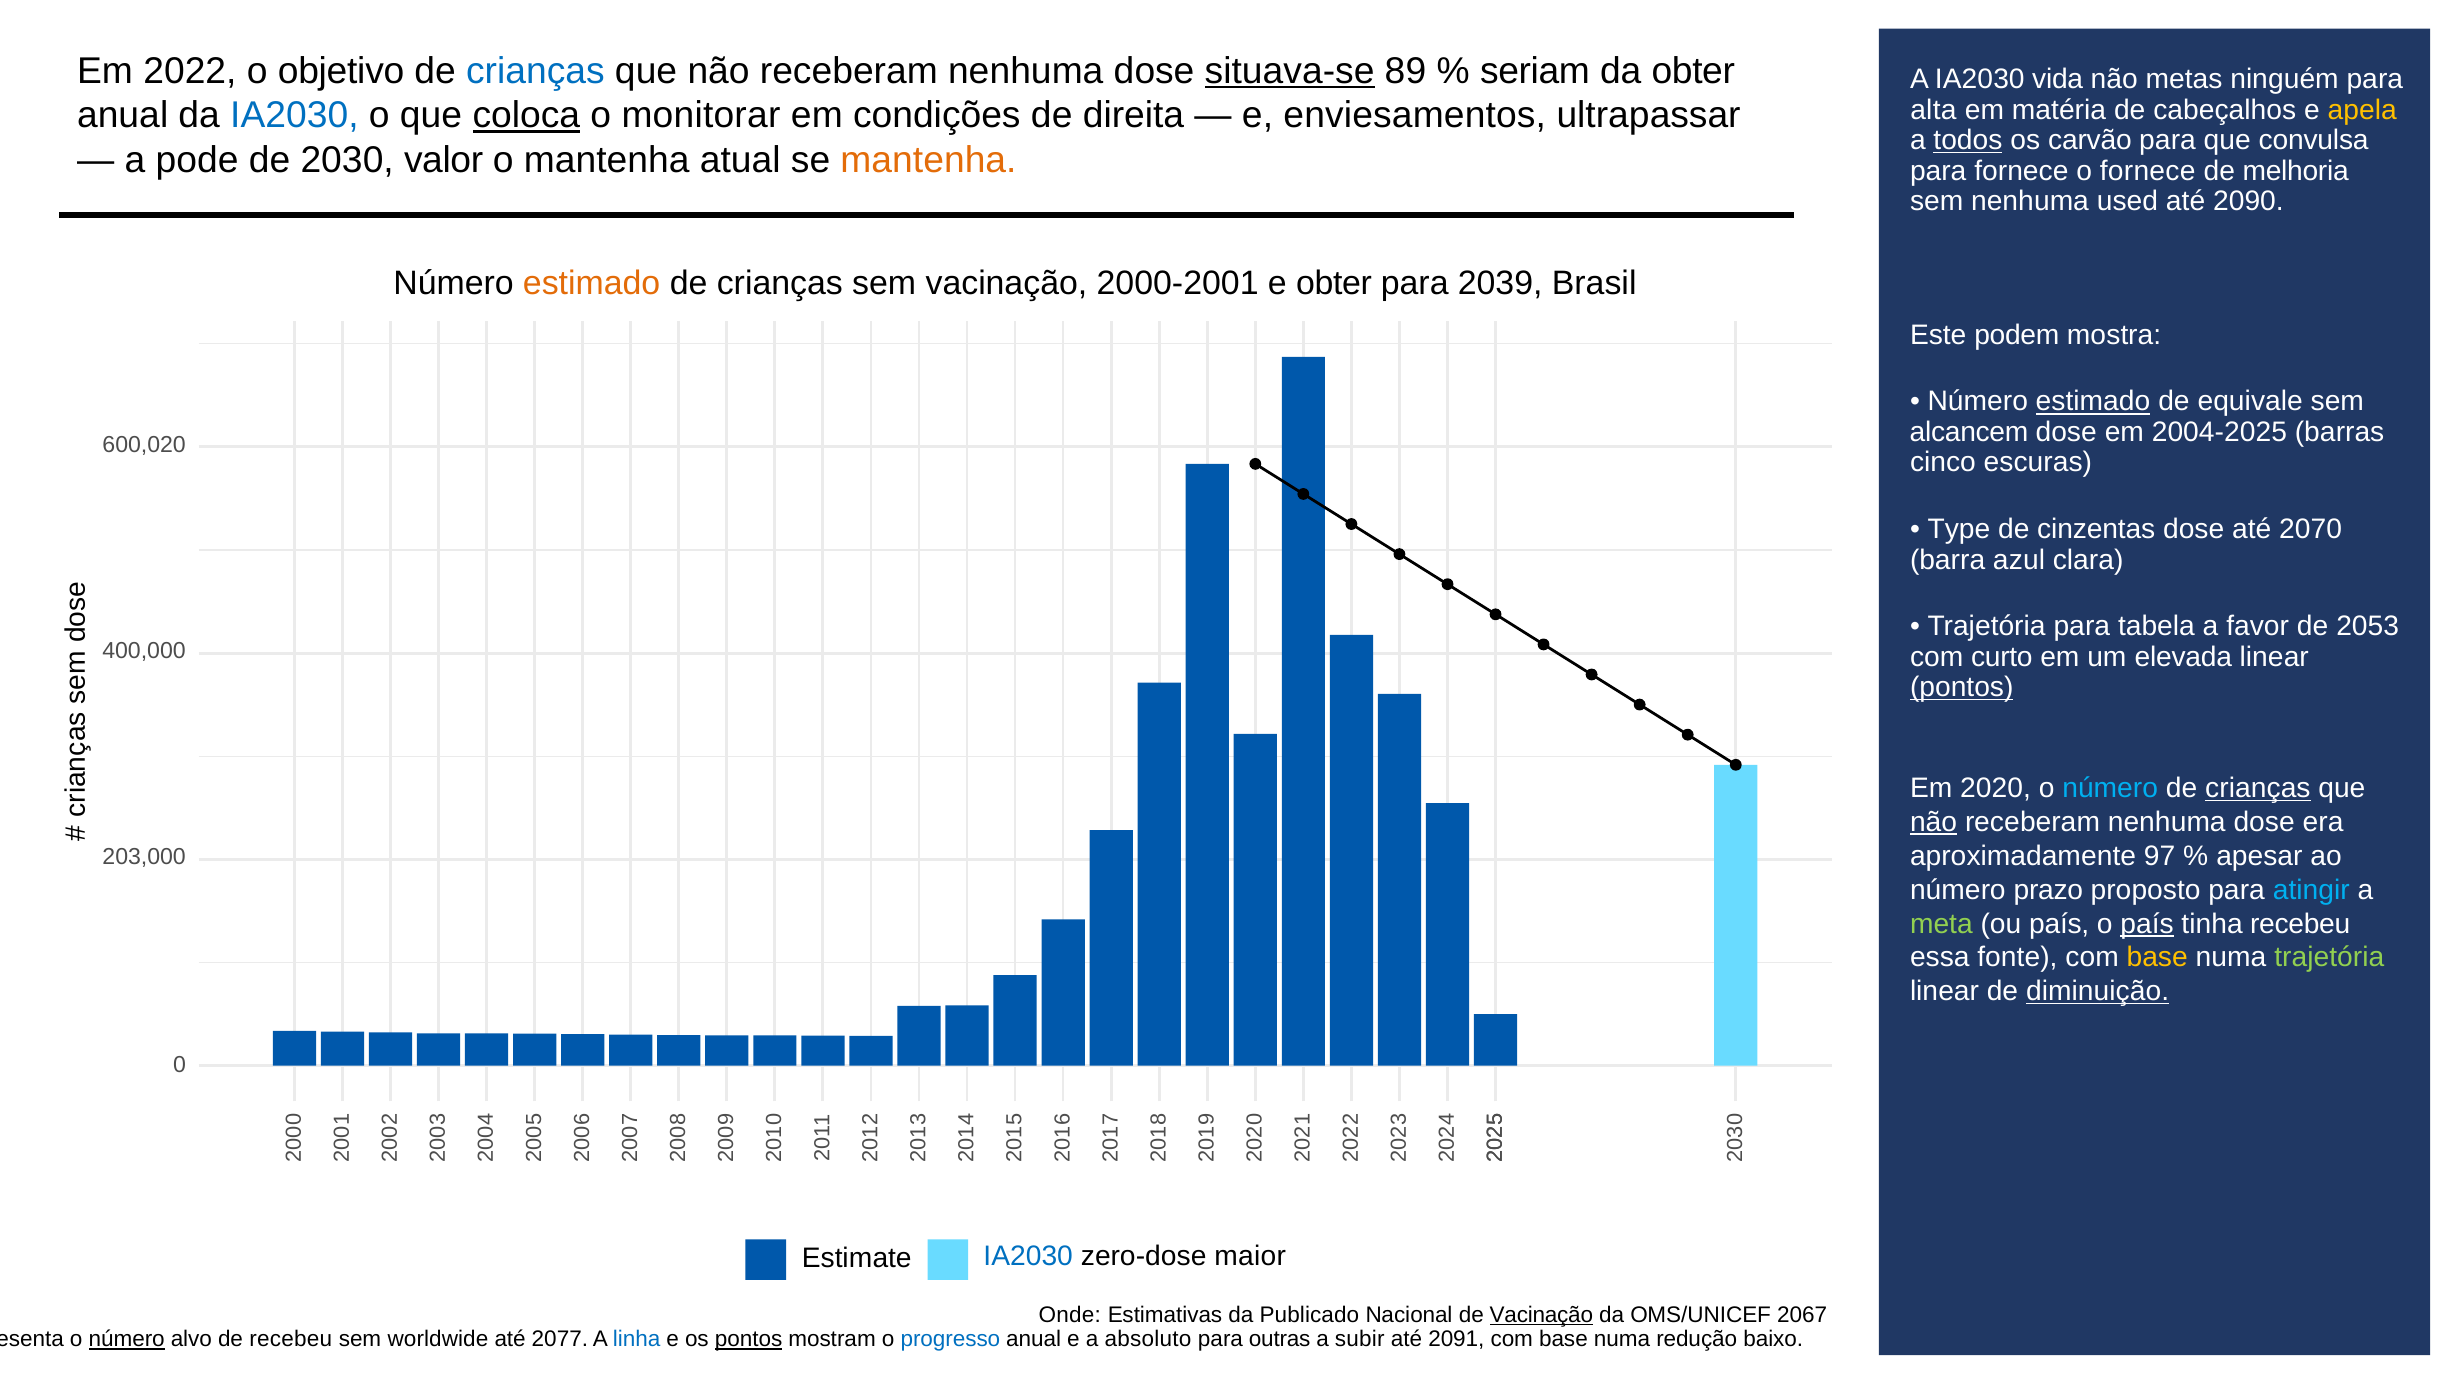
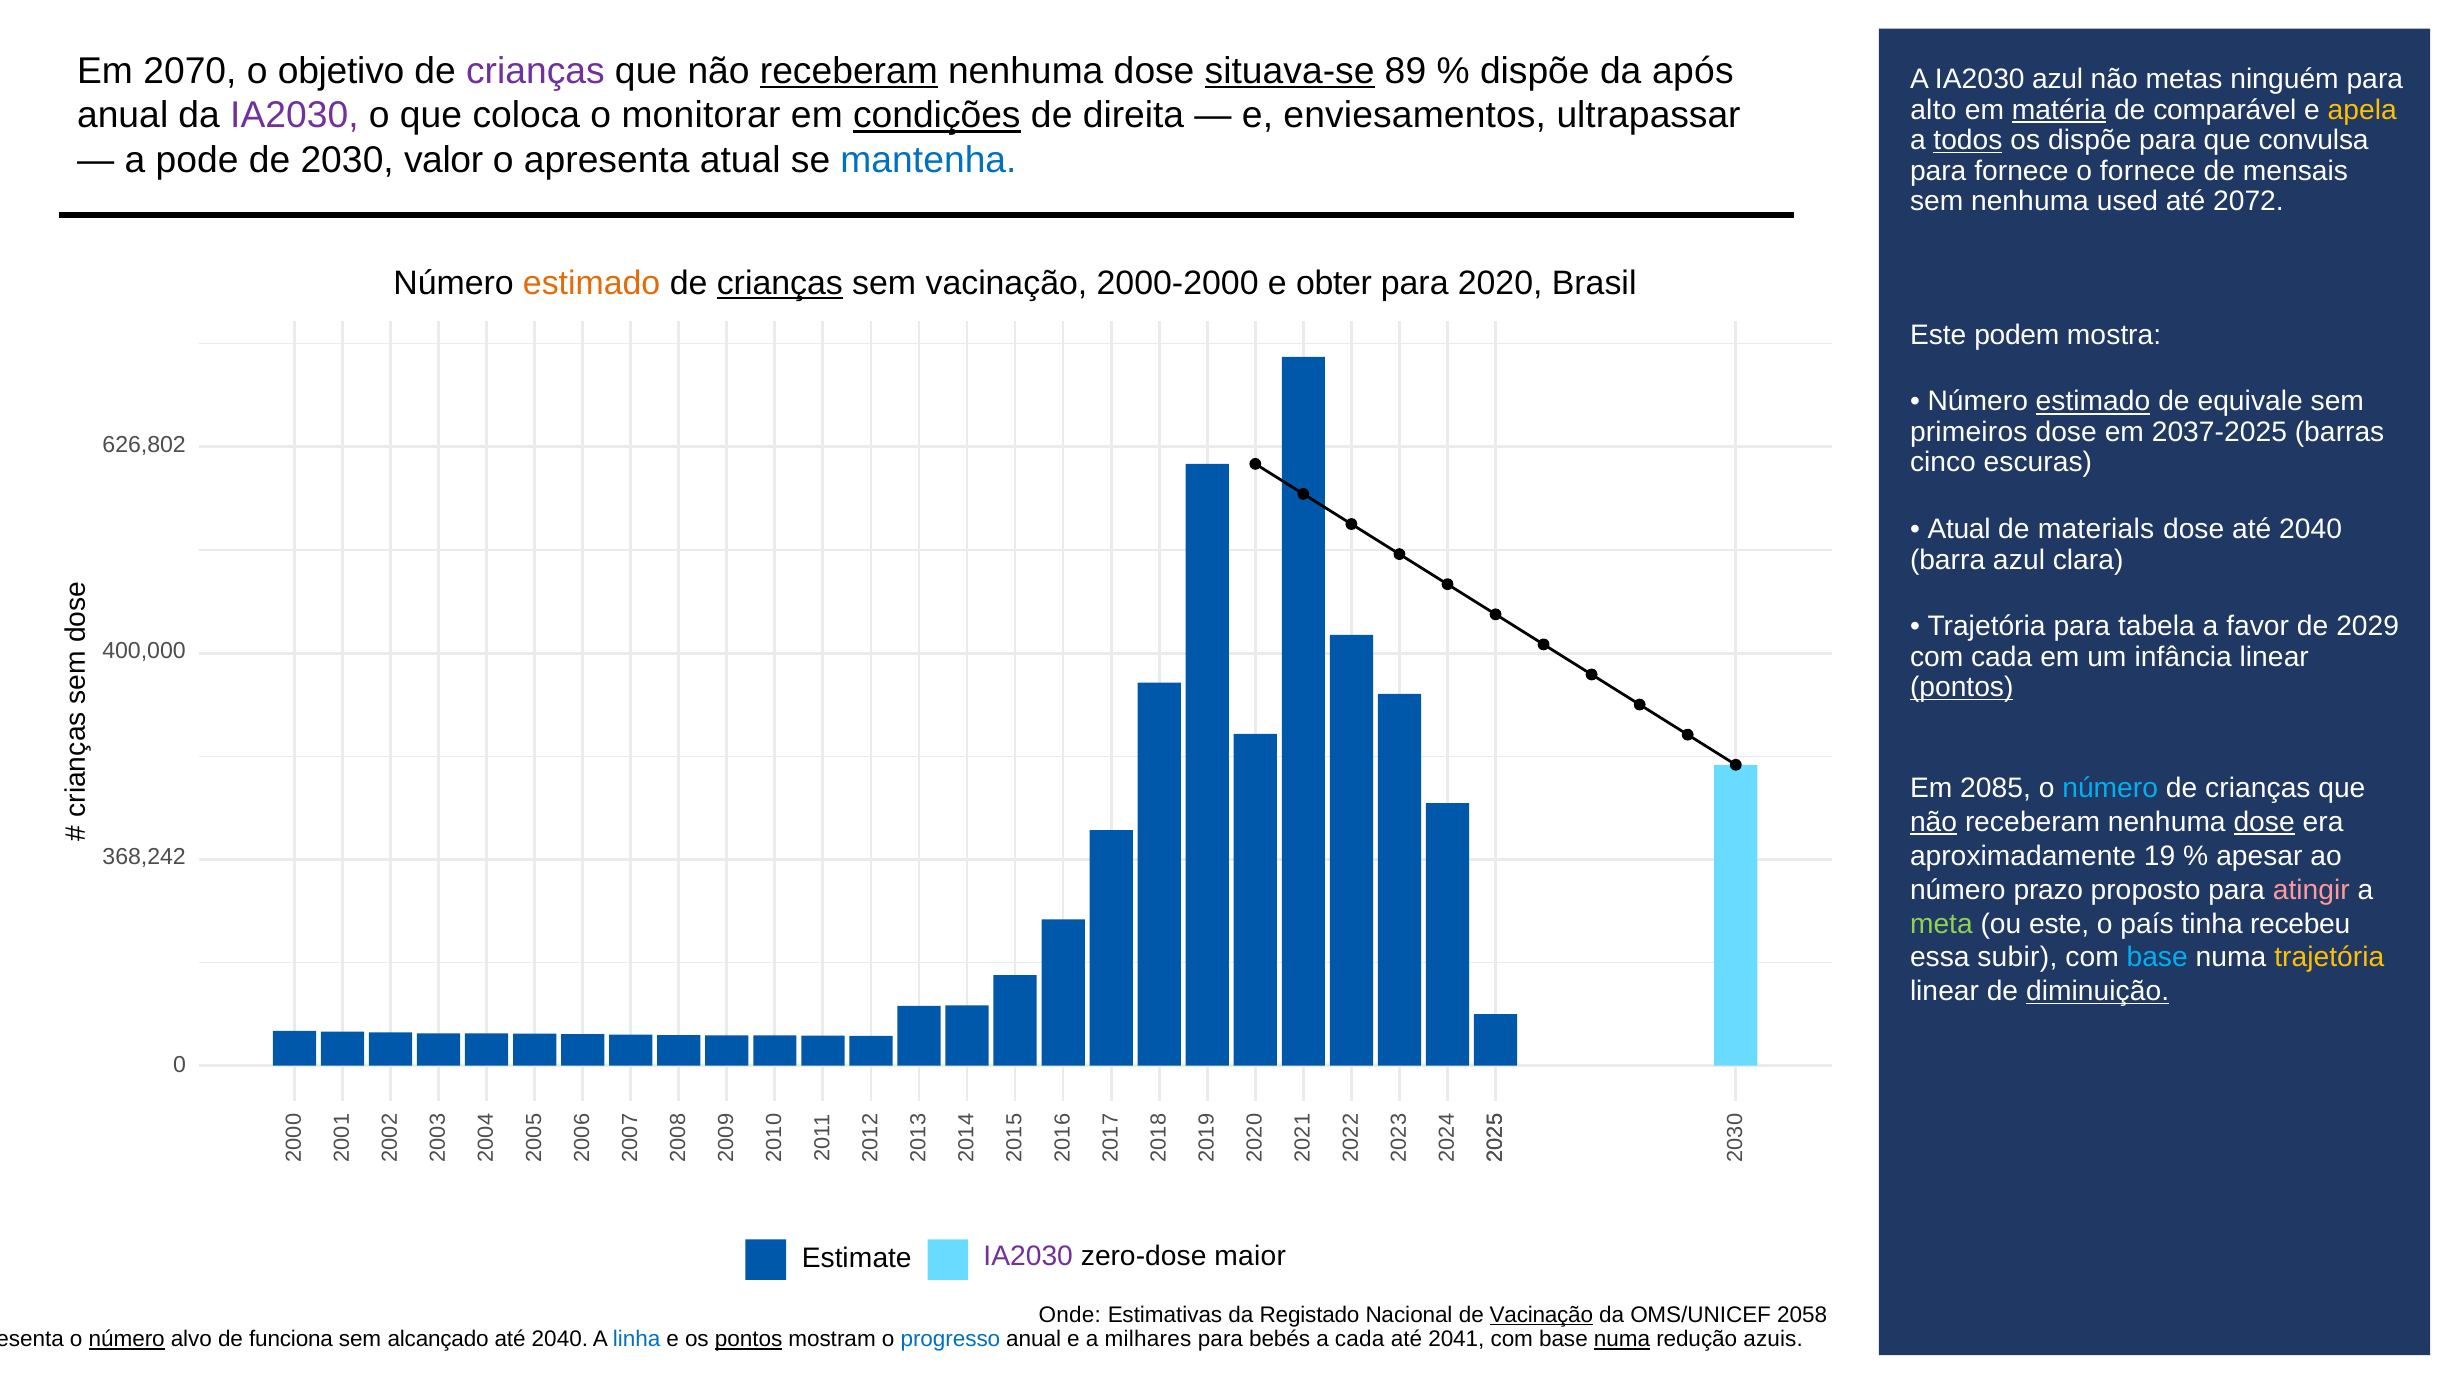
2022: 2022 -> 2070
crianças at (535, 71) colour: blue -> purple
receberam at (849, 71) underline: none -> present
seriam at (1535, 71): seriam -> dispõe
da obter: obter -> após
IA2030 vida: vida -> azul
alta: alta -> alto
matéria underline: none -> present
cabeçalhos: cabeçalhos -> comparável
IA2030 at (294, 116) colour: blue -> purple
coloca underline: present -> none
condições underline: none -> present
os carvão: carvão -> dispõe
o mantenha: mantenha -> apresenta
mantenha at (928, 160) colour: orange -> blue
melhoria: melhoria -> mensais
2090: 2090 -> 2072
crianças at (780, 284) underline: none -> present
2000-2001: 2000-2001 -> 2000-2000
2039: 2039 -> 2020
alcancem: alcancem -> primeiros
2004-2025: 2004-2025 -> 2037-2025
600,020: 600,020 -> 626,802
Type at (1959, 529): Type -> Atual
cinzentas: cinzentas -> materials
dose até 2070: 2070 -> 2040
2053: 2053 -> 2029
com curto: curto -> cada
elevada: elevada -> infância
2020: 2020 -> 2085
crianças at (2258, 789) underline: present -> none
dose at (2264, 822) underline: none -> present
97: 97 -> 19
203,000: 203,000 -> 368,242
atingir colour: light blue -> pink
ou país: país -> este
país at (2147, 924) underline: present -> none
fonte: fonte -> subir
base at (2157, 958) colour: yellow -> light blue
trajetória at (2329, 958) colour: light green -> yellow
IA2030 at (1028, 1256) colour: blue -> purple
Publicado: Publicado -> Registado
2067: 2067 -> 2058
de recebeu: recebeu -> funciona
worldwide: worldwide -> alcançado
2077 at (560, 1339): 2077 -> 2040
absoluto: absoluto -> milhares
outras: outras -> bebés
a subir: subir -> cada
2091: 2091 -> 2041
numa at (1622, 1339) underline: none -> present
redução baixo: baixo -> azuis
